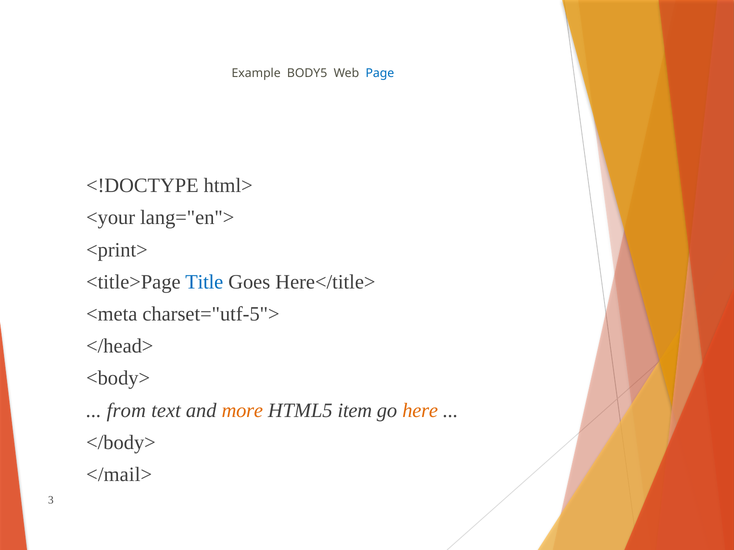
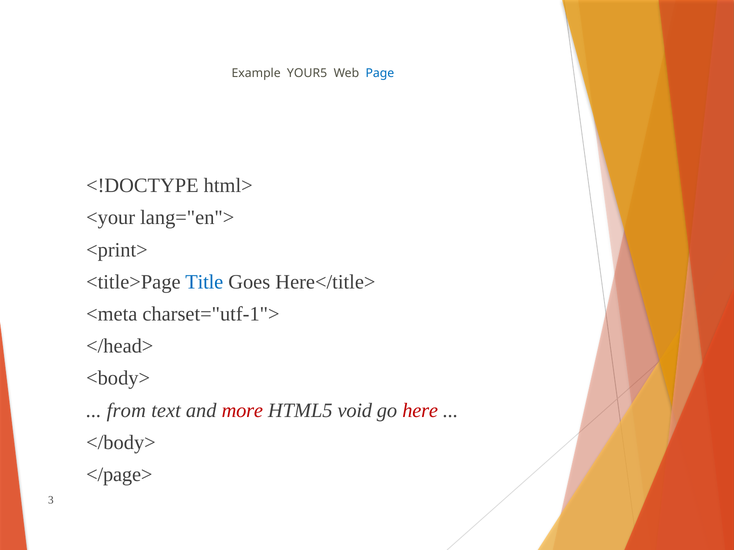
BODY5: BODY5 -> YOUR5
charset="utf-5">: charset="utf-5"> -> charset="utf-1">
more colour: orange -> red
item: item -> void
here colour: orange -> red
</mail>: </mail> -> </page>
